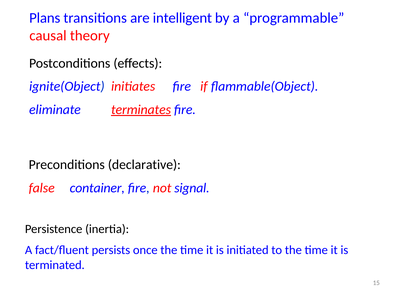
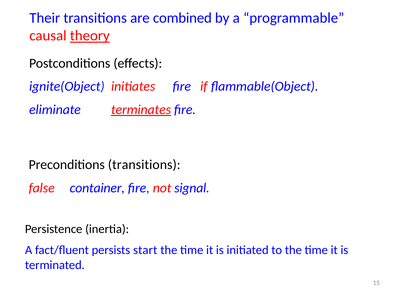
Plans: Plans -> Their
intelligent: intelligent -> combined
theory underline: none -> present
Preconditions declarative: declarative -> transitions
once: once -> start
